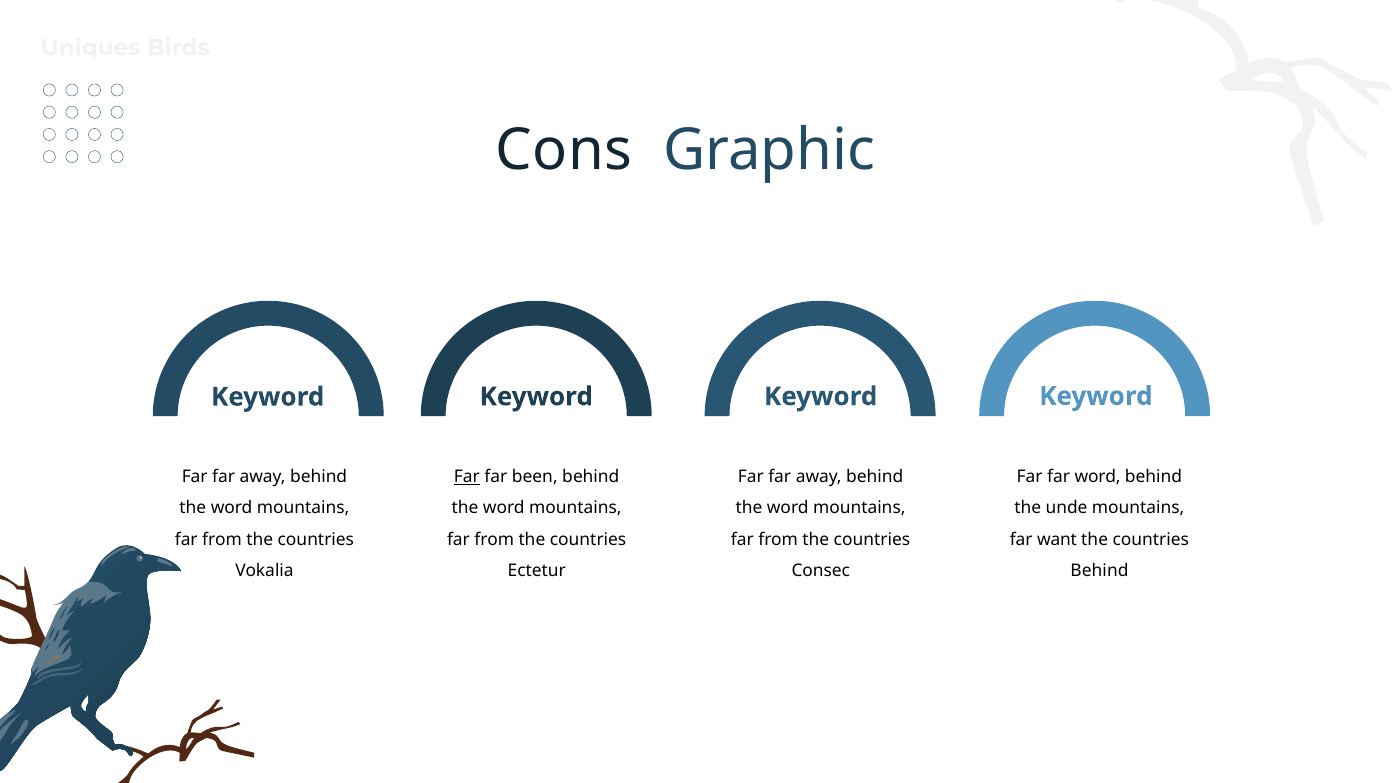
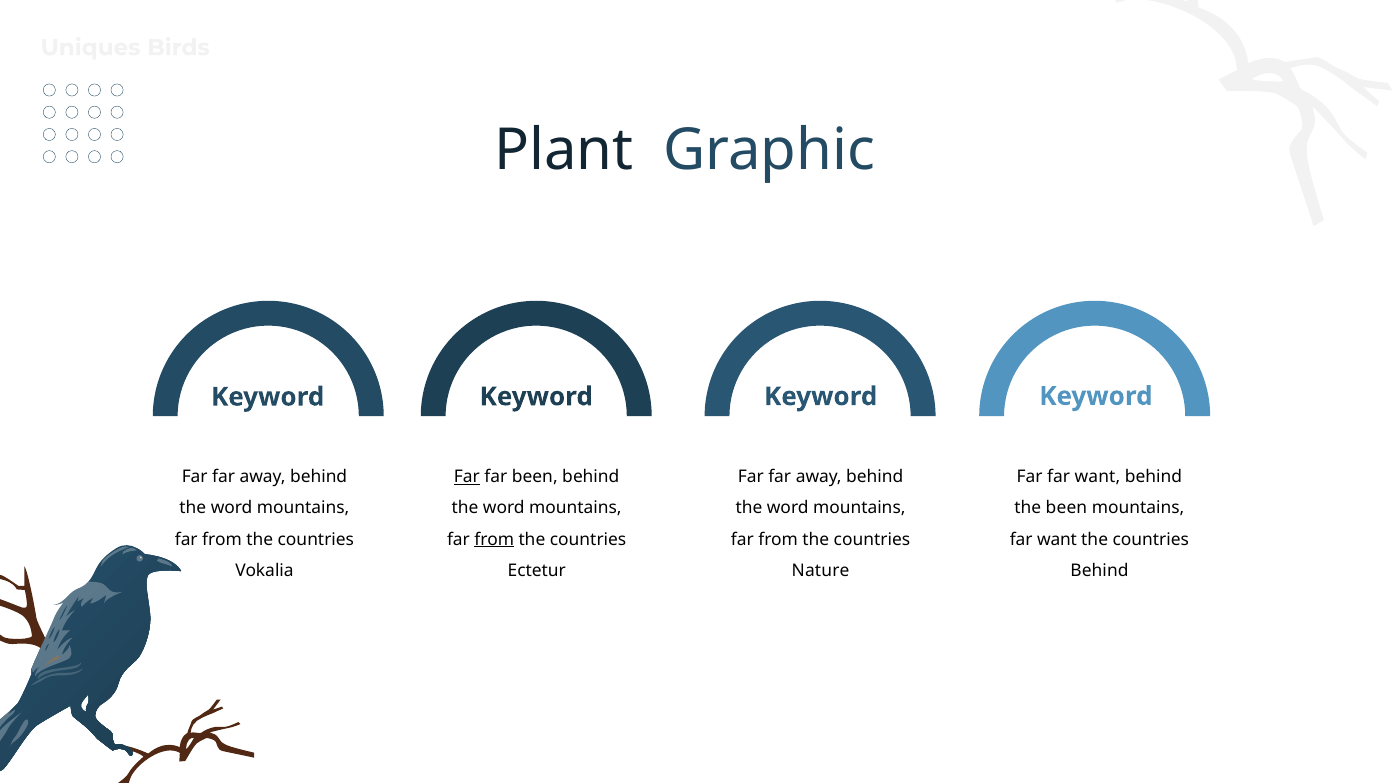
Cons: Cons -> Plant
Far far word: word -> want
the unde: unde -> been
from at (494, 539) underline: none -> present
Consec: Consec -> Nature
